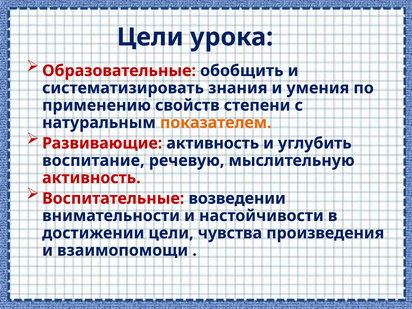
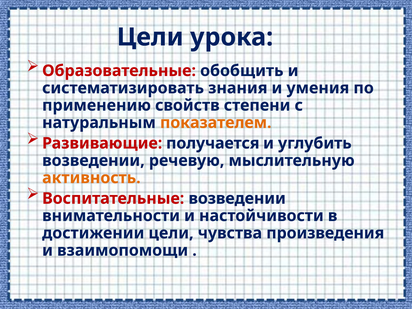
Развивающие активность: активность -> получается
воспитание at (93, 161): воспитание -> возведении
активность at (91, 178) colour: red -> orange
